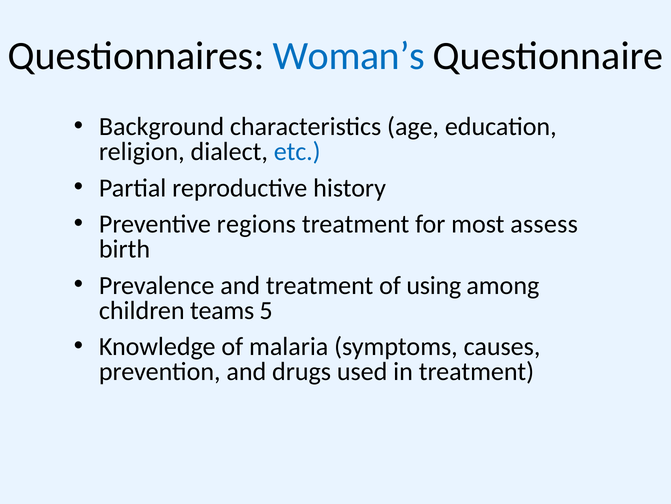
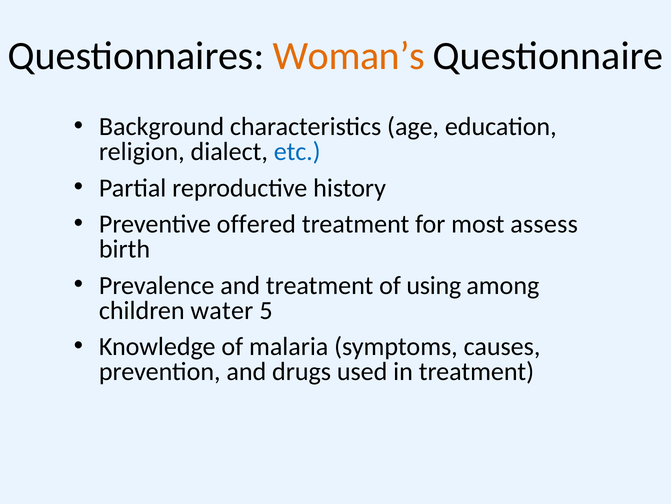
Woman’s colour: blue -> orange
regions: regions -> offered
teams: teams -> water
